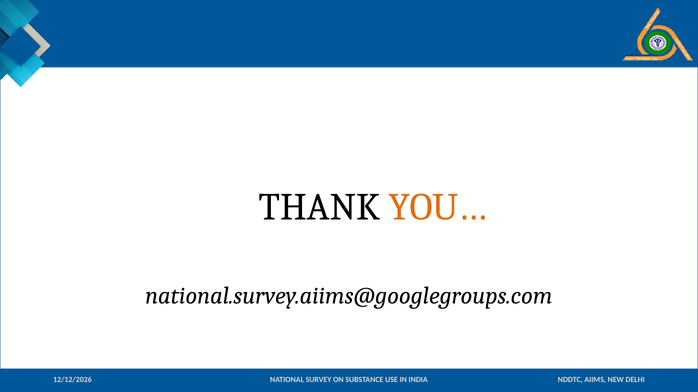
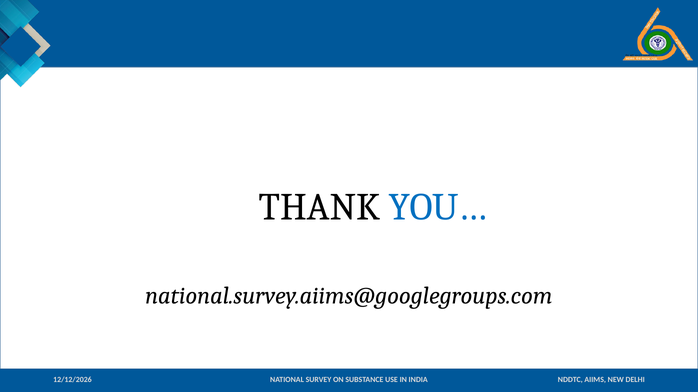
YOU… colour: orange -> blue
